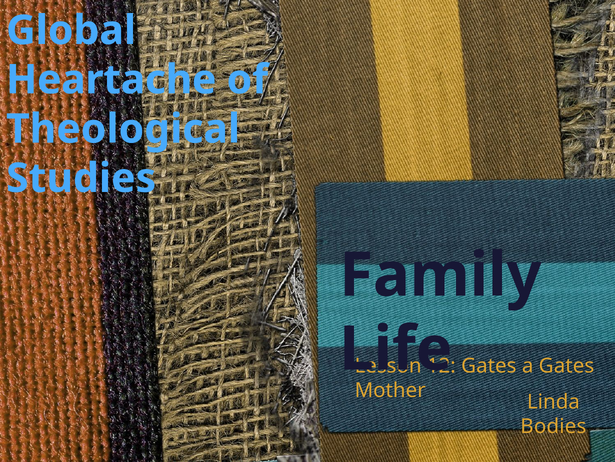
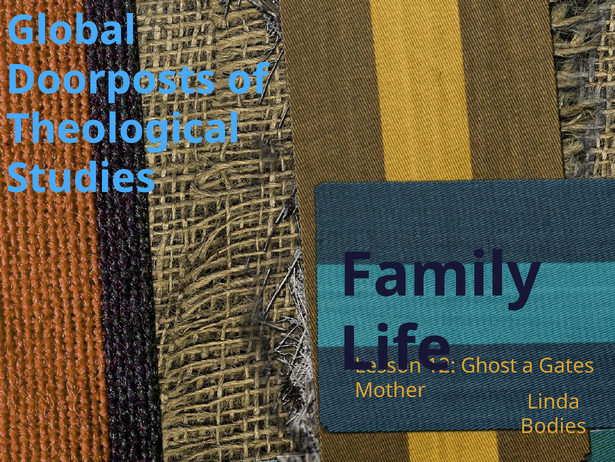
Heartache: Heartache -> Doorposts
Gates at (489, 365): Gates -> Ghost
